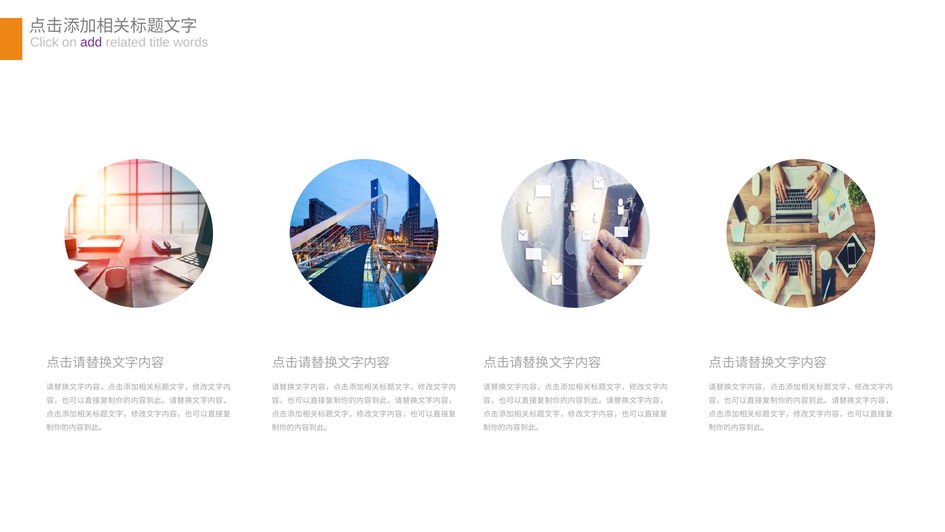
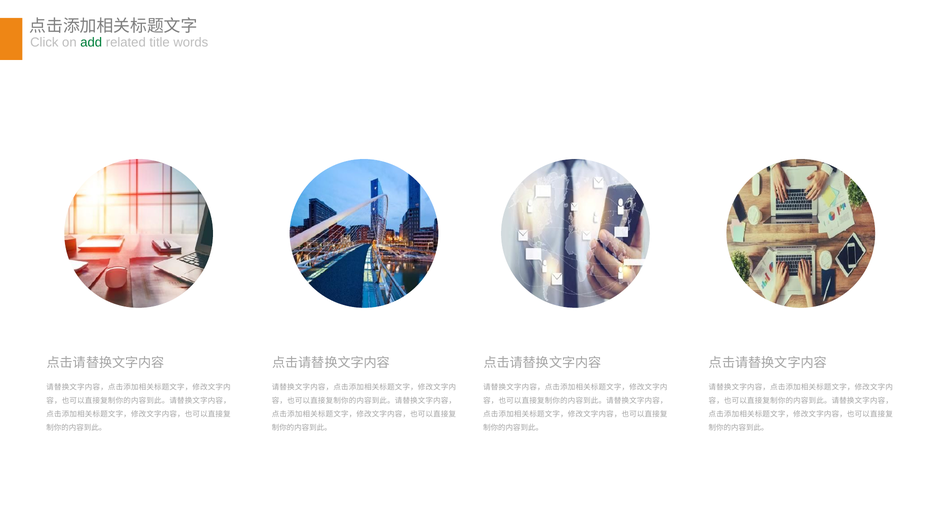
add colour: purple -> green
